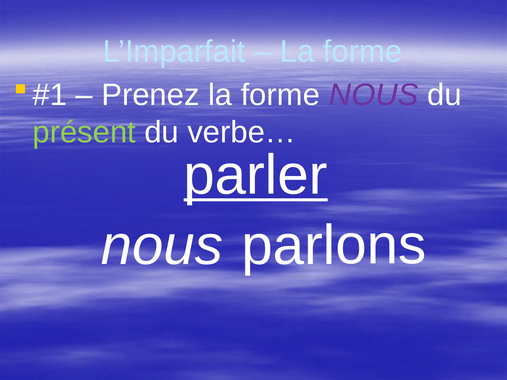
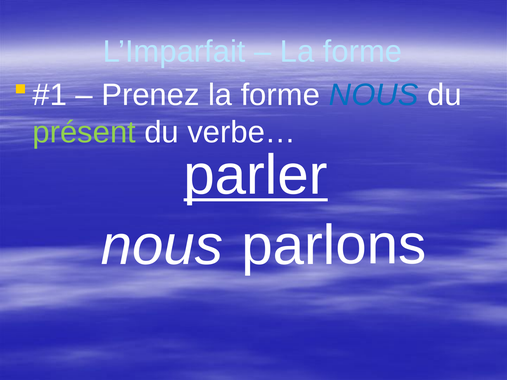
NOUS at (374, 95) colour: purple -> blue
